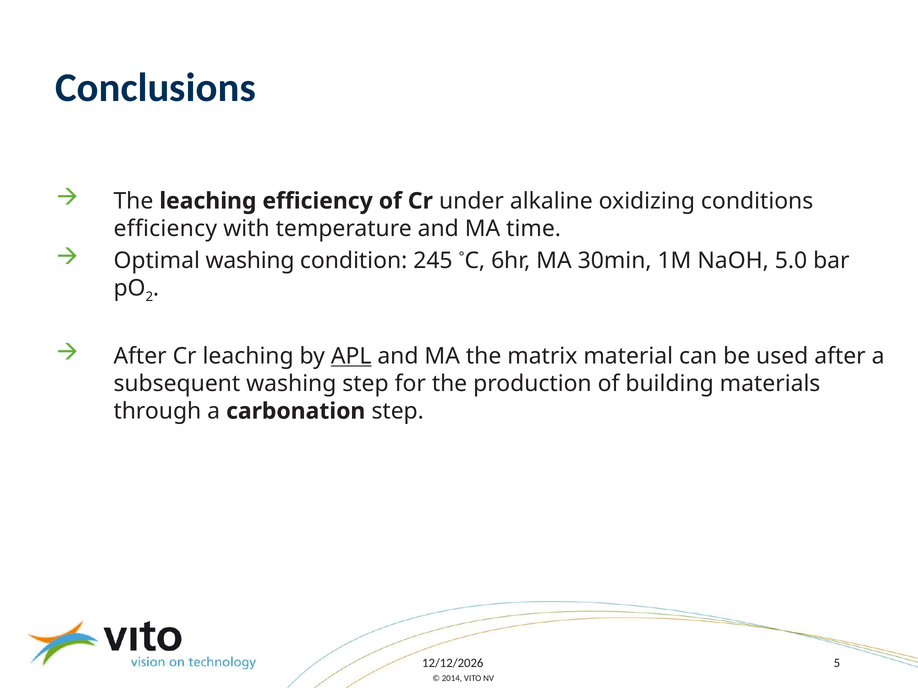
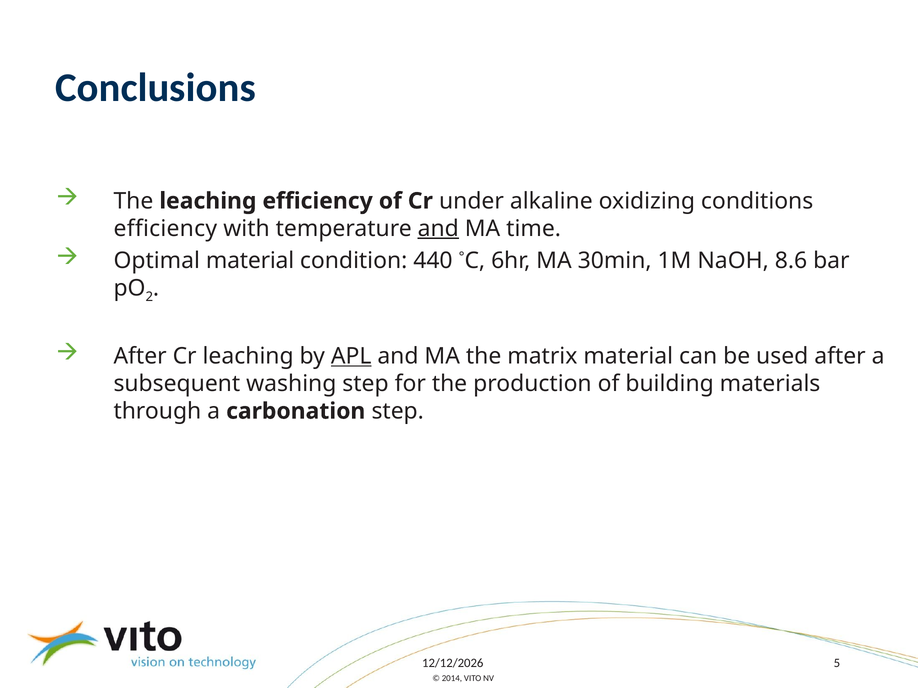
and at (438, 229) underline: none -> present
Optimal washing: washing -> material
245: 245 -> 440
5.0: 5.0 -> 8.6
